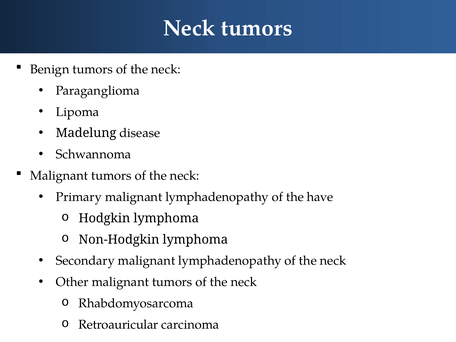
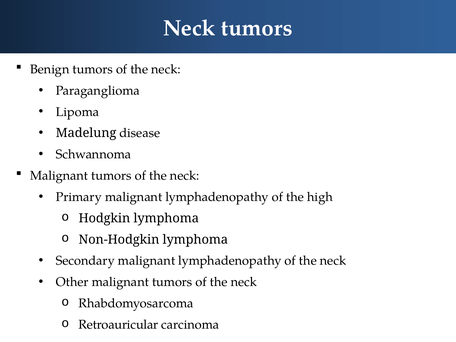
have: have -> high
